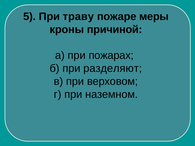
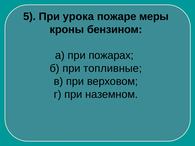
траву: траву -> урока
причиной: причиной -> бензином
разделяют: разделяют -> топливные
